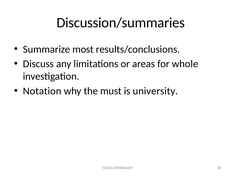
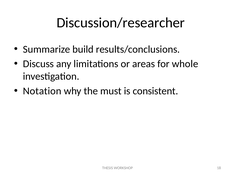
Discussion/summaries: Discussion/summaries -> Discussion/researcher
most: most -> build
university: university -> consistent
